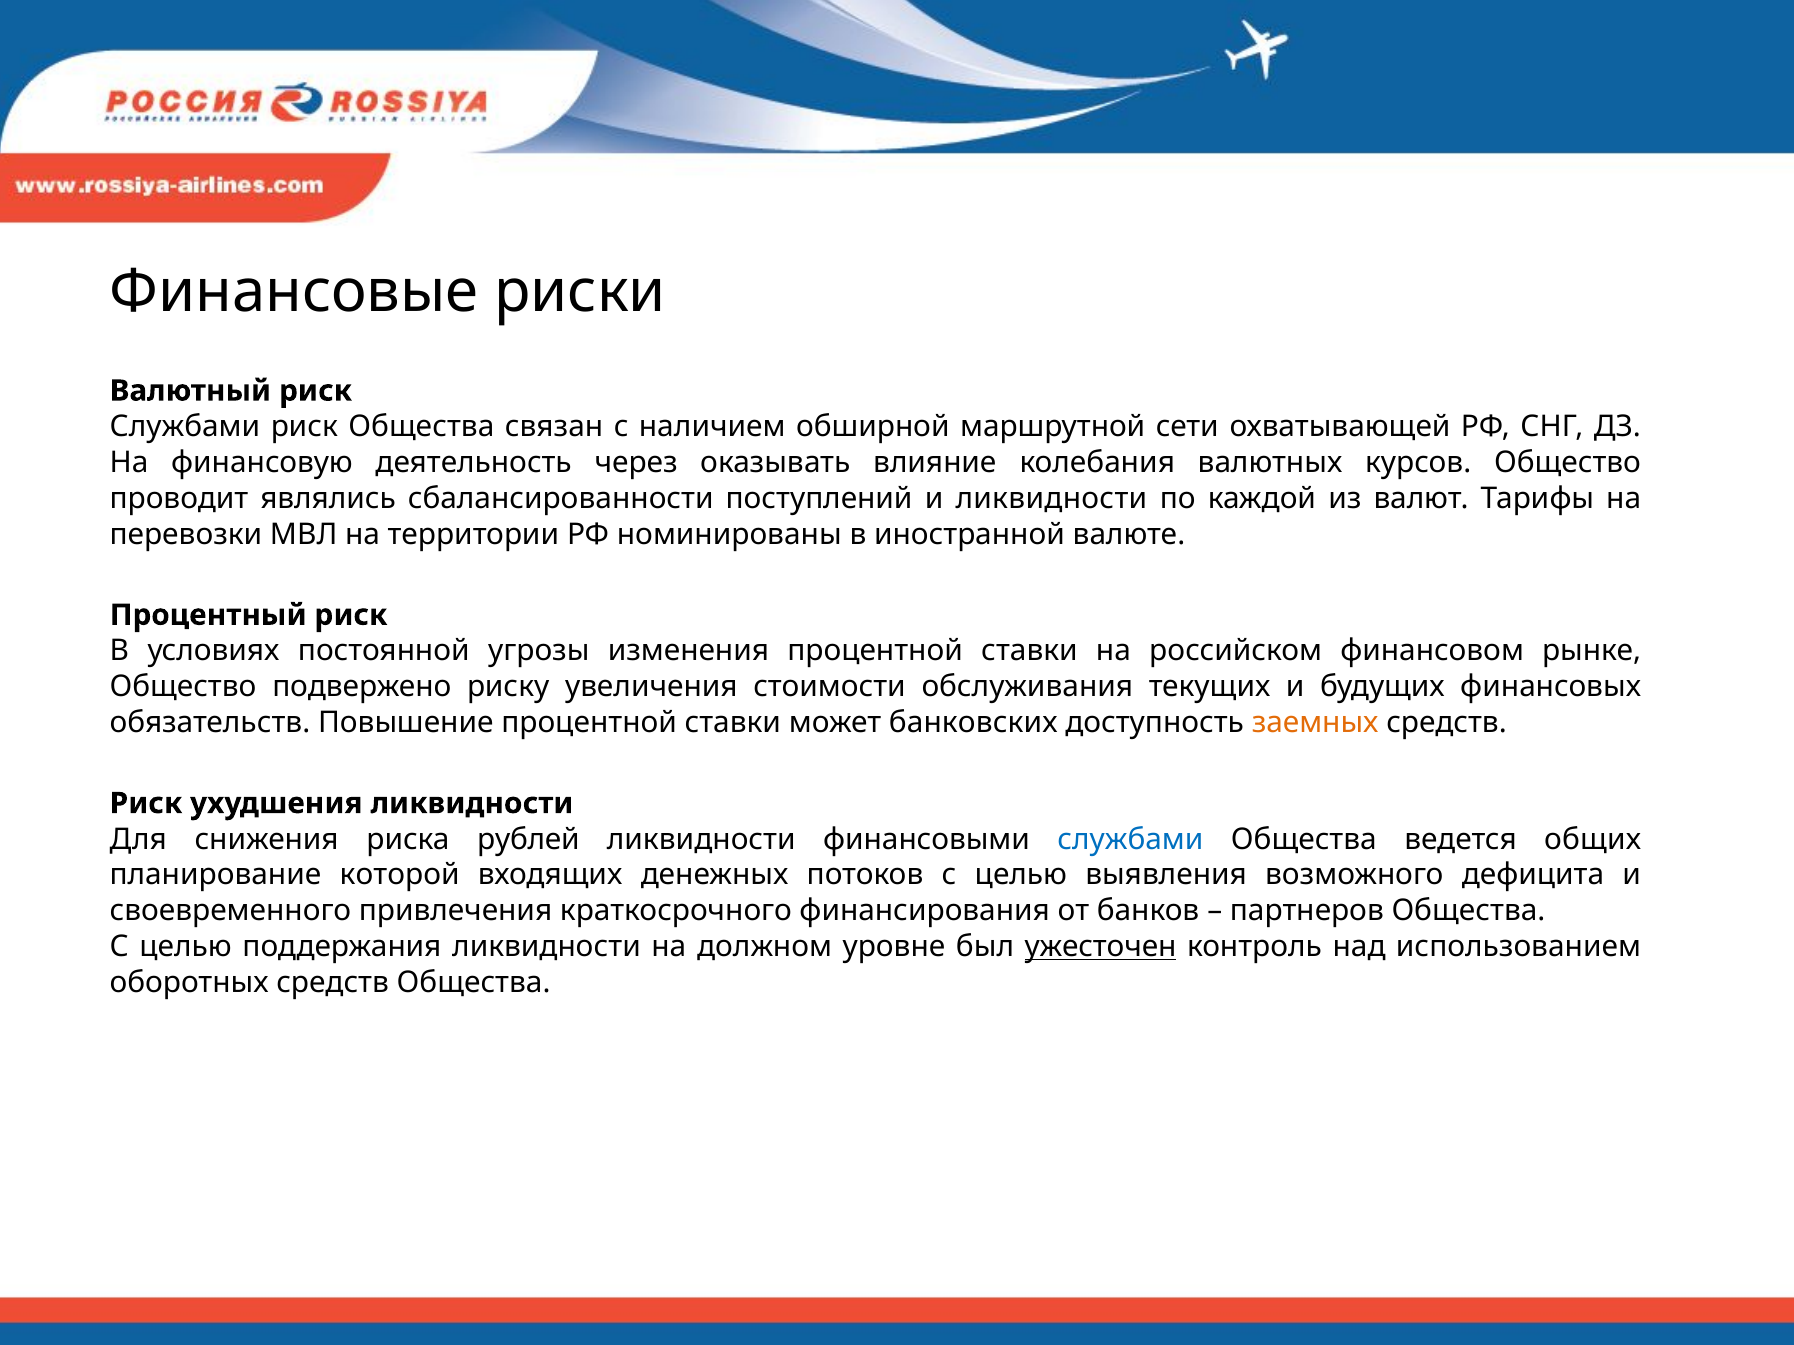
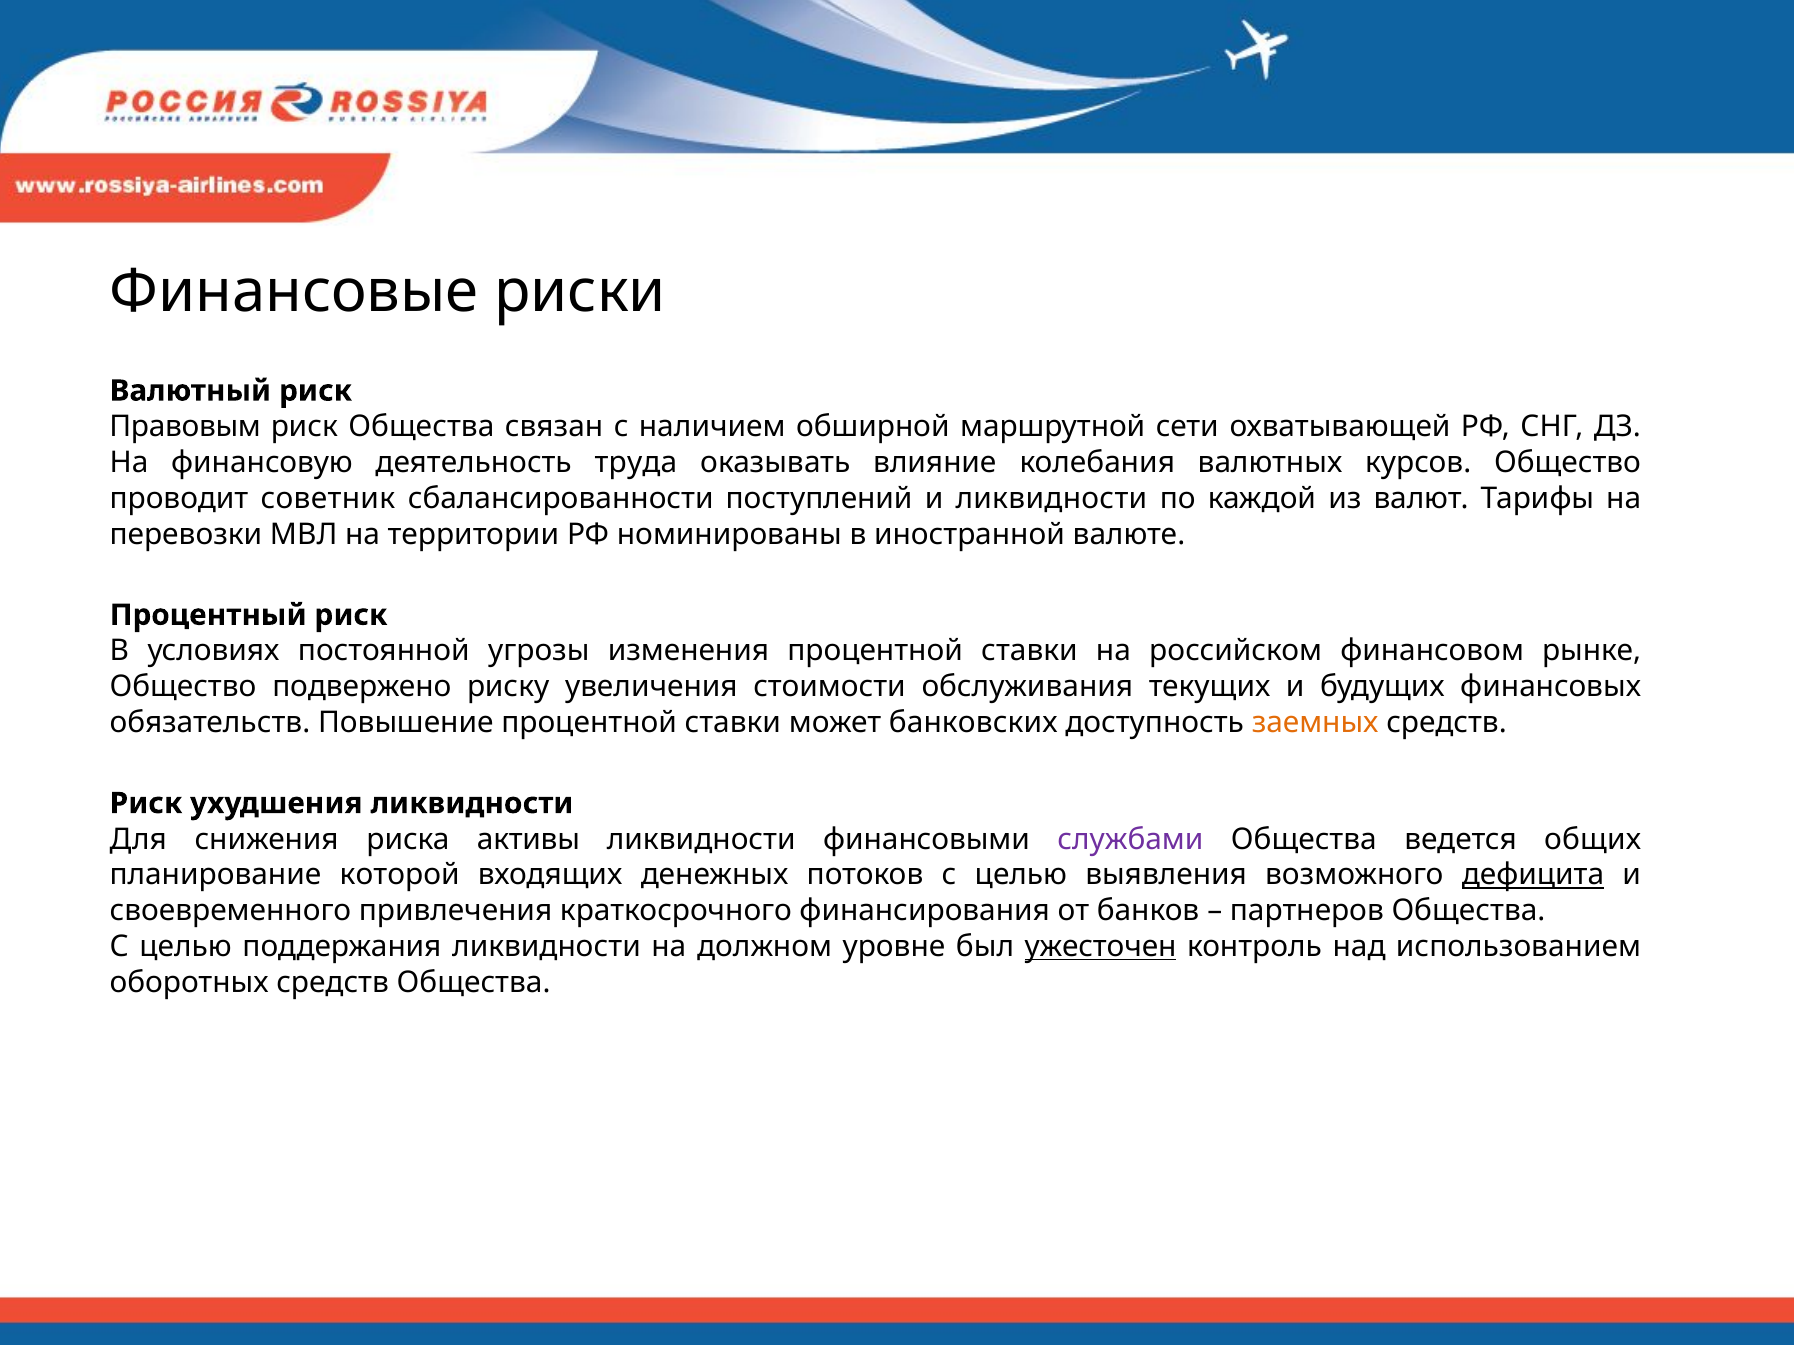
Службами at (185, 427): Службами -> Правовым
через: через -> труда
являлись: являлись -> советник
рублей: рублей -> активы
службами at (1130, 839) colour: blue -> purple
дефицита underline: none -> present
